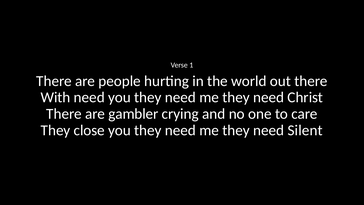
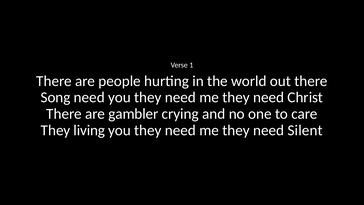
With: With -> Song
close: close -> living
